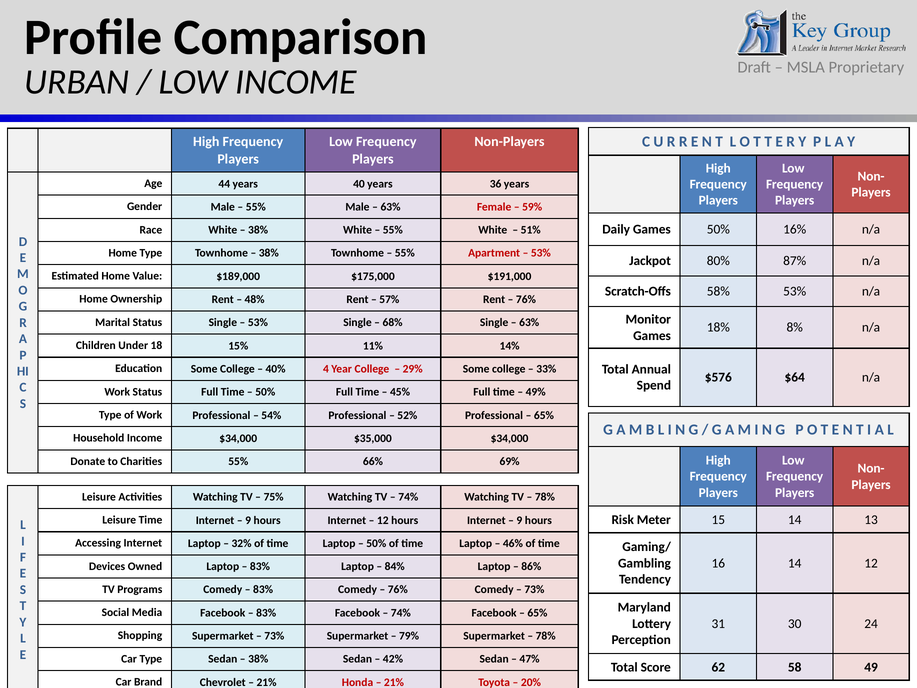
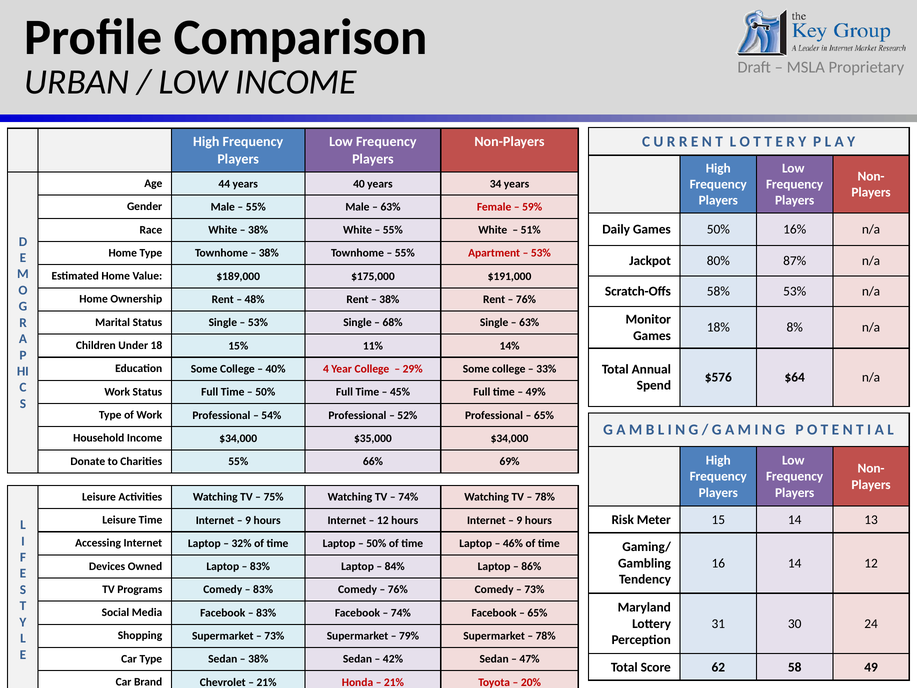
36: 36 -> 34
57% at (389, 299): 57% -> 38%
